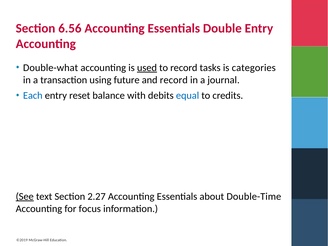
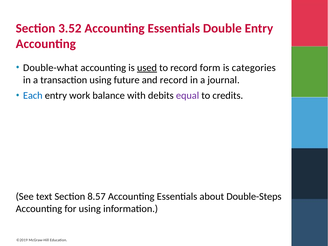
6.56: 6.56 -> 3.52
tasks: tasks -> form
reset: reset -> work
equal colour: blue -> purple
See underline: present -> none
2.27: 2.27 -> 8.57
Double-Time: Double-Time -> Double-Steps
for focus: focus -> using
